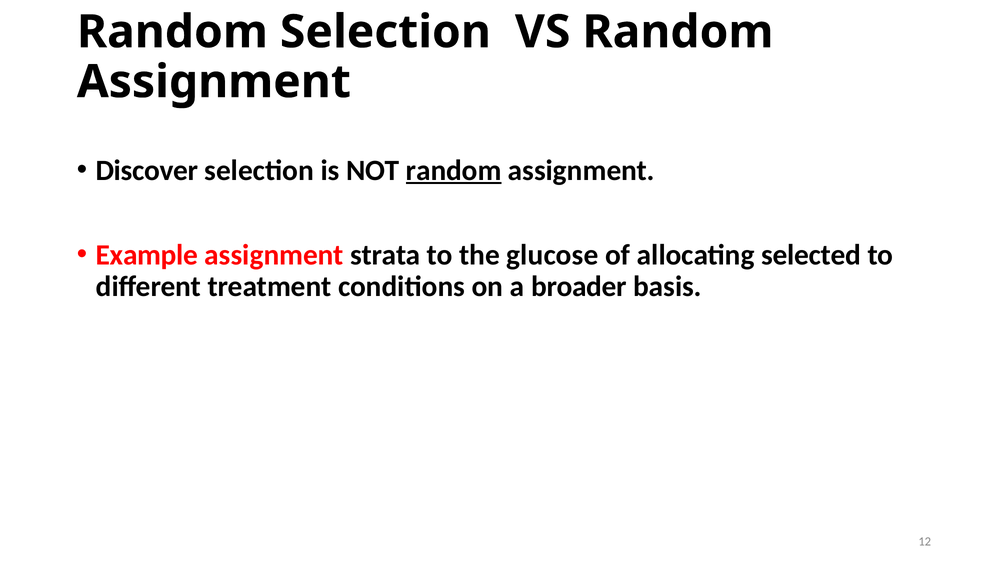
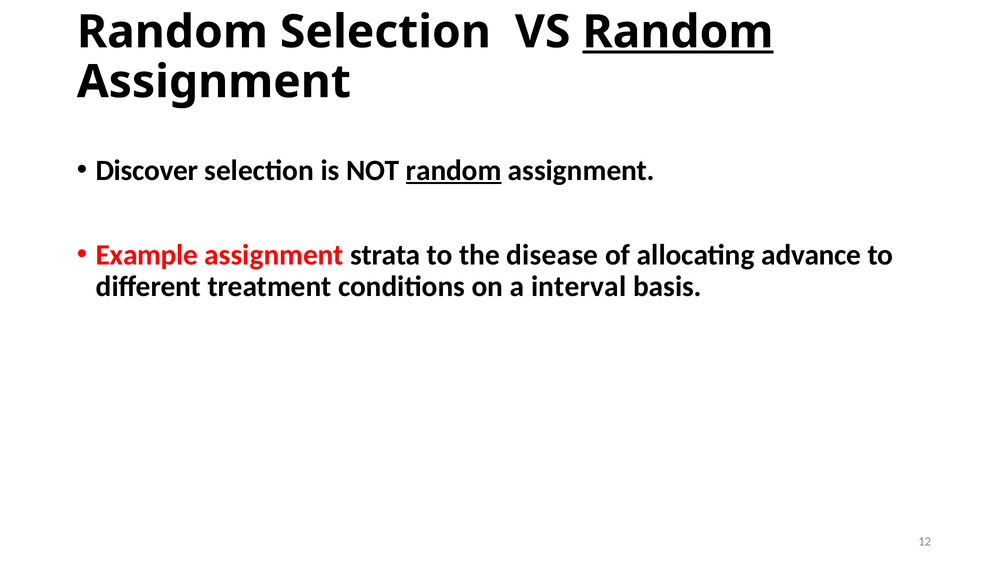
Random at (678, 32) underline: none -> present
glucose: glucose -> disease
selected: selected -> advance
broader: broader -> interval
